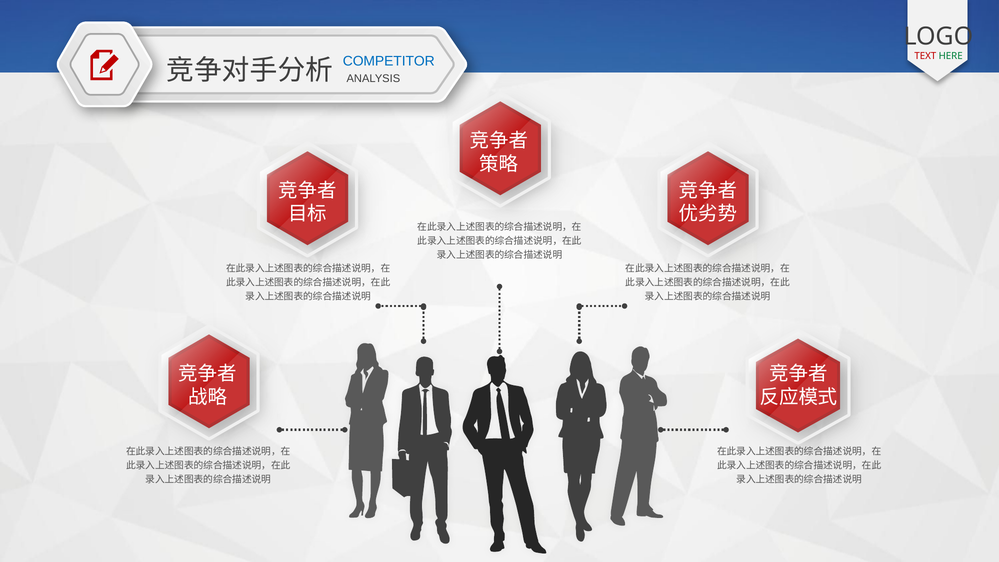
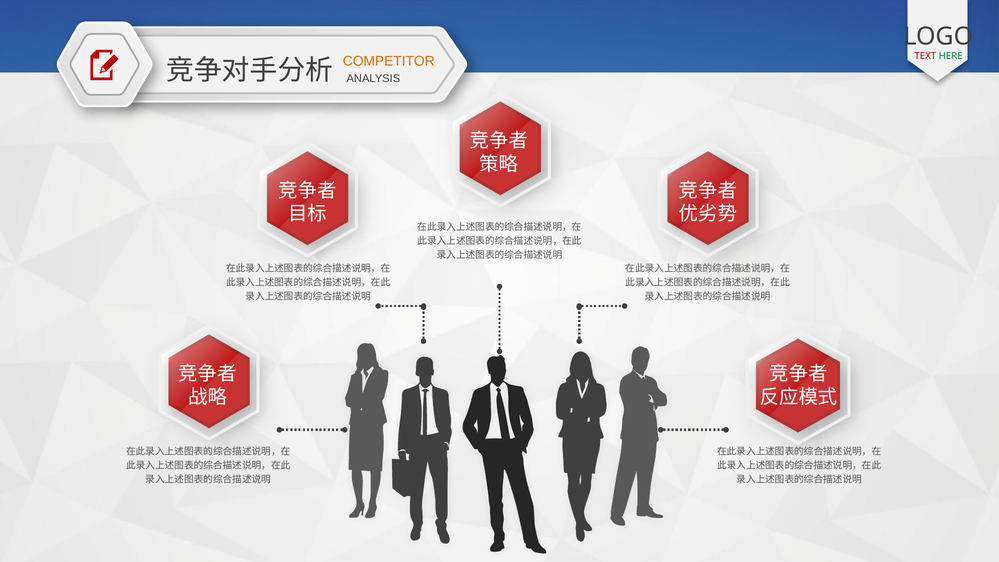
COMPETITOR colour: blue -> orange
